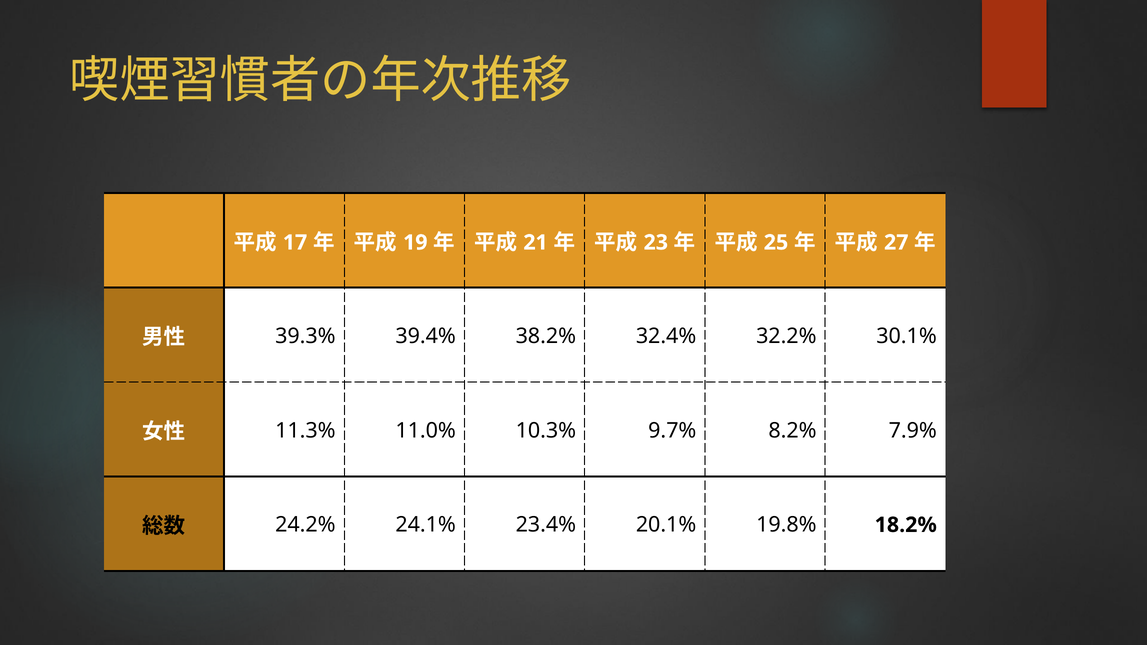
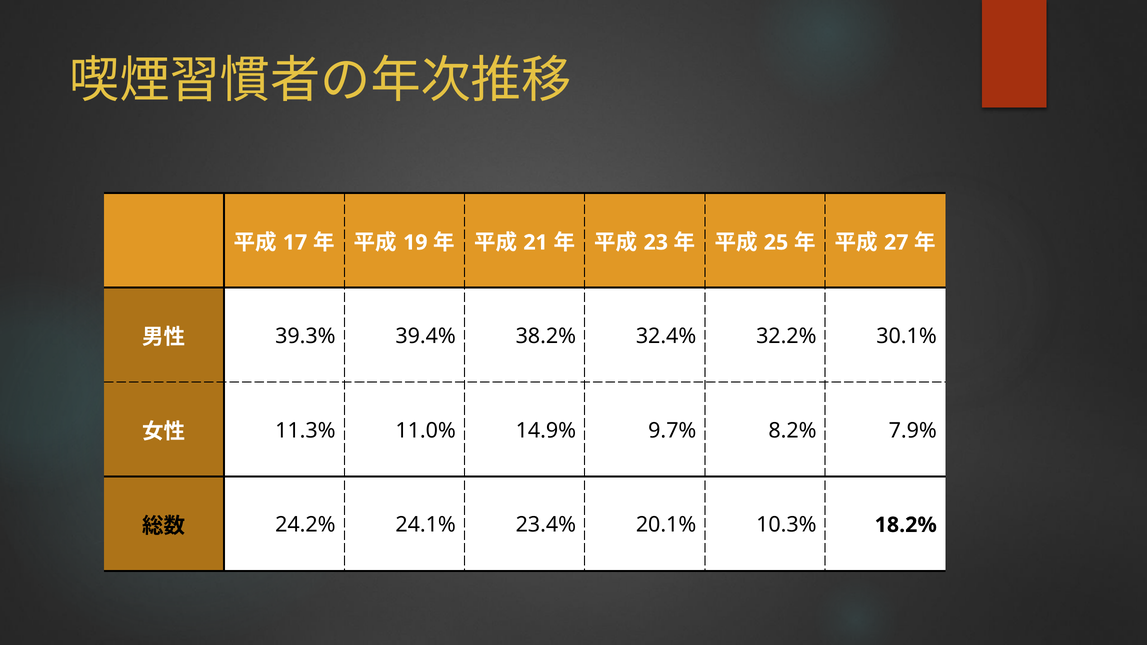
10.3%: 10.3% -> 14.9%
19.8%: 19.8% -> 10.3%
